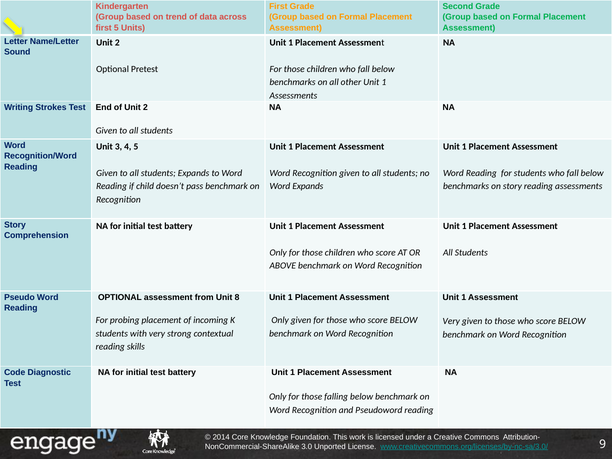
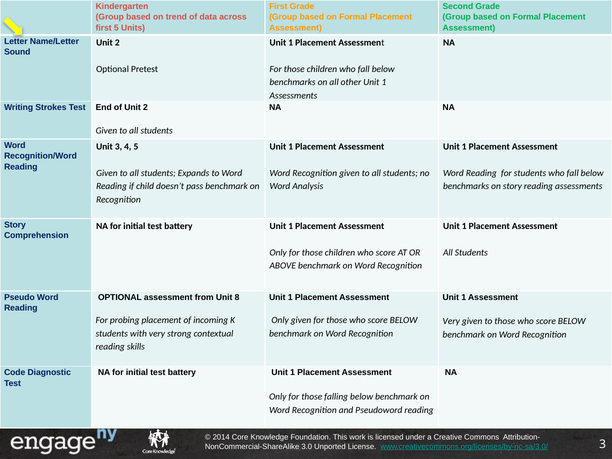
Word Expands: Expands -> Analysis
9 at (603, 445): 9 -> 3
